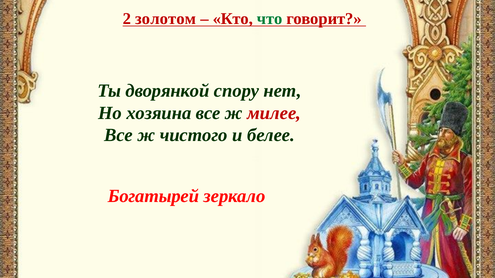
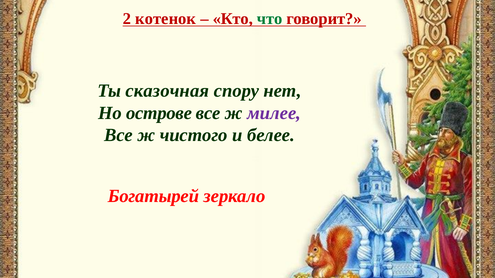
золотом: золотом -> котенок
дворянкой: дворянкой -> сказочная
хозяина: хозяина -> острове
милее colour: red -> purple
